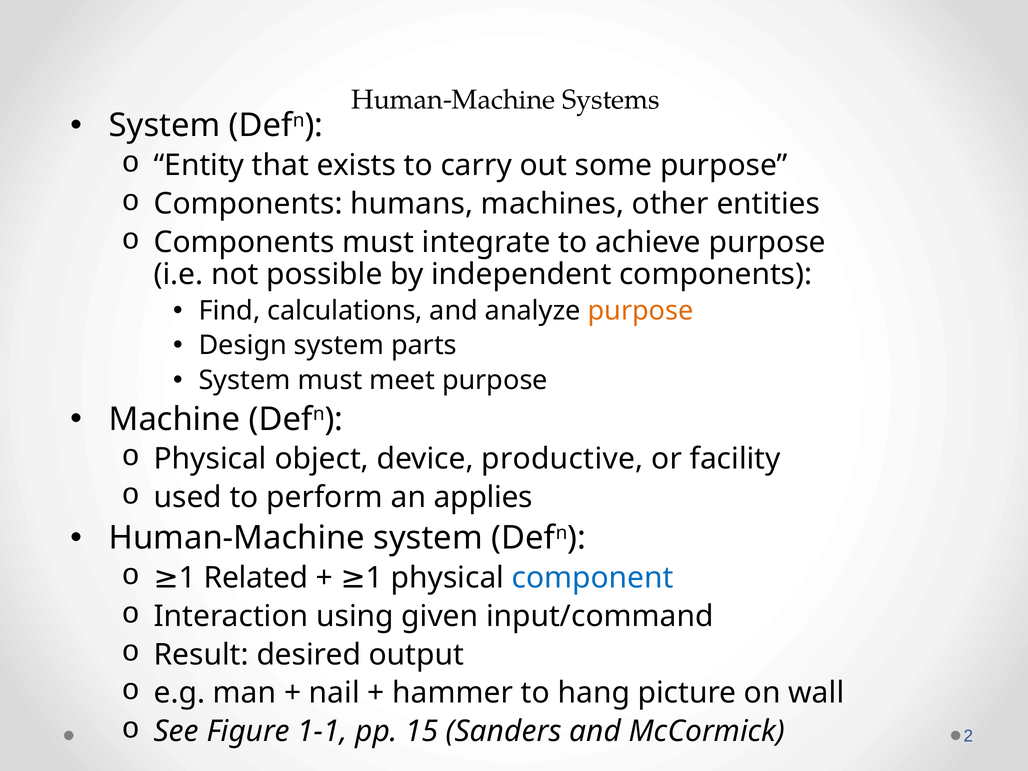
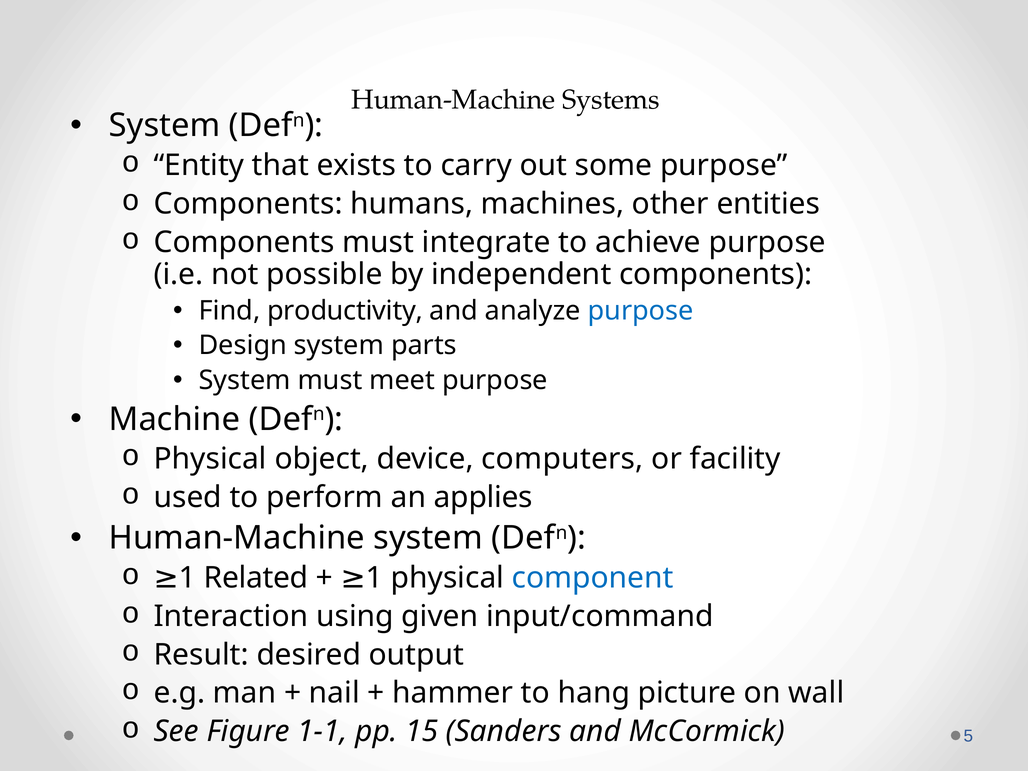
calculations: calculations -> productivity
purpose at (641, 311) colour: orange -> blue
productive: productive -> computers
2: 2 -> 5
